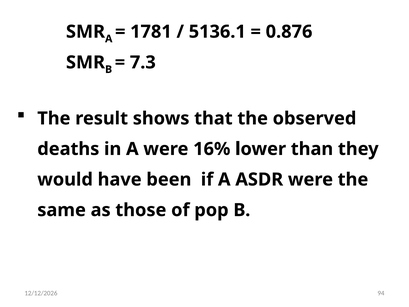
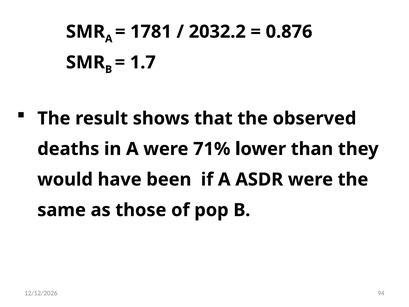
5136.1: 5136.1 -> 2032.2
7.3: 7.3 -> 1.7
16%: 16% -> 71%
